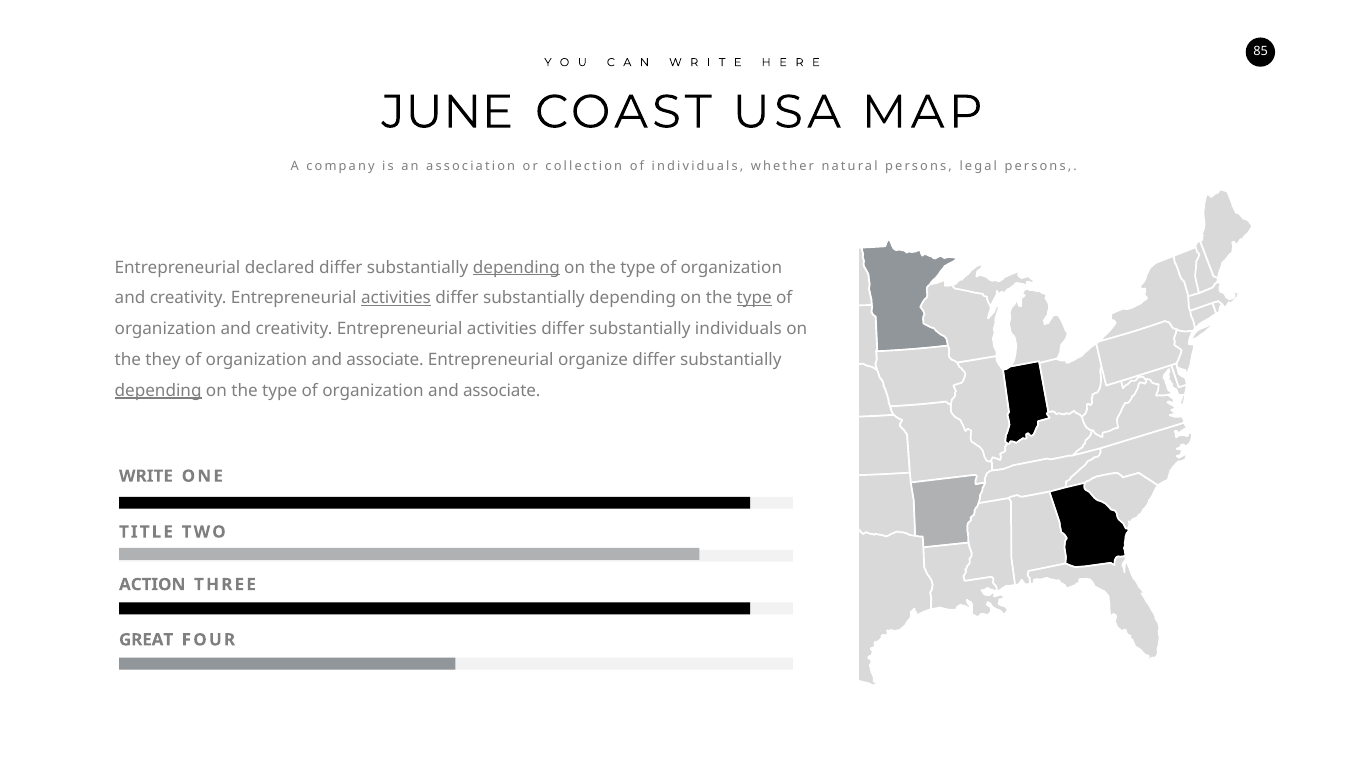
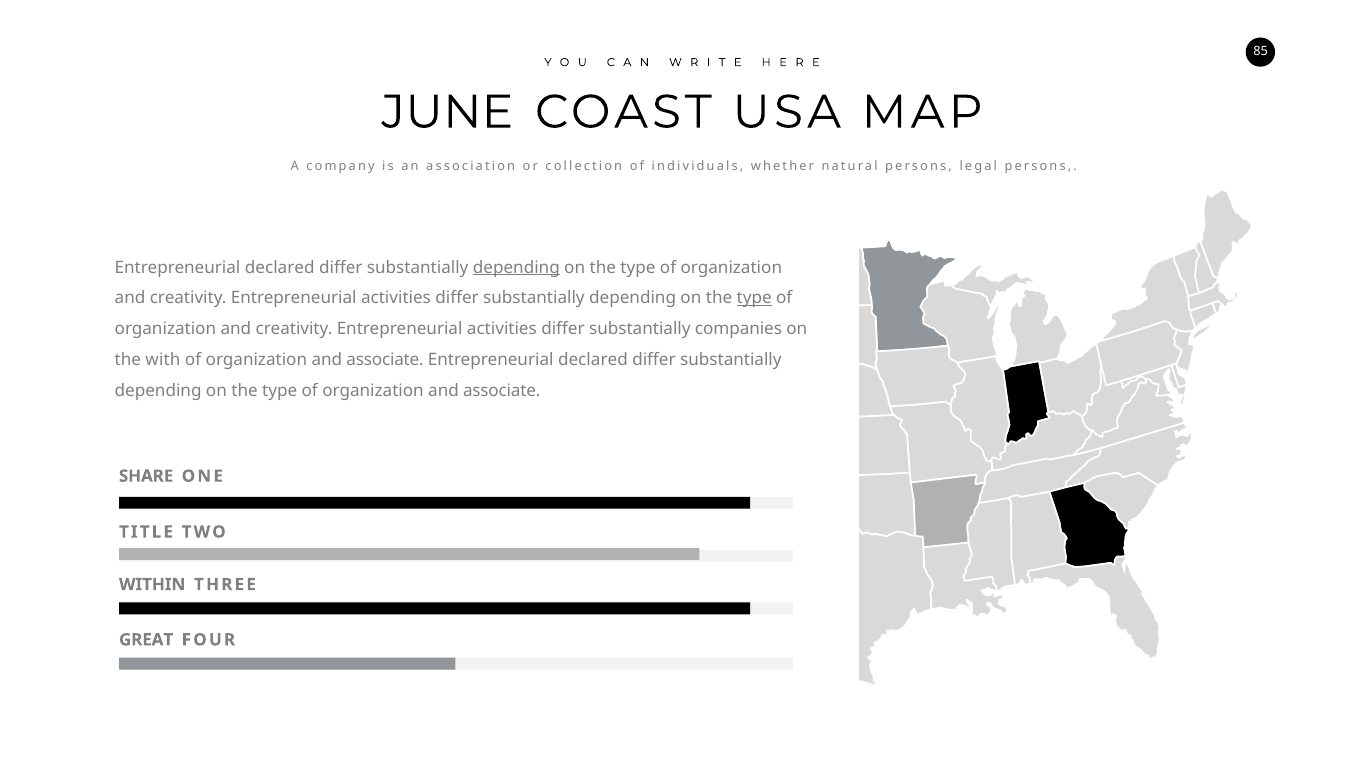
activities at (396, 298) underline: present -> none
substantially individuals: individuals -> companies
they: they -> with
organize at (593, 360): organize -> declared
depending at (158, 390) underline: present -> none
WRITE: WRITE -> SHARE
ACTION: ACTION -> WITHIN
